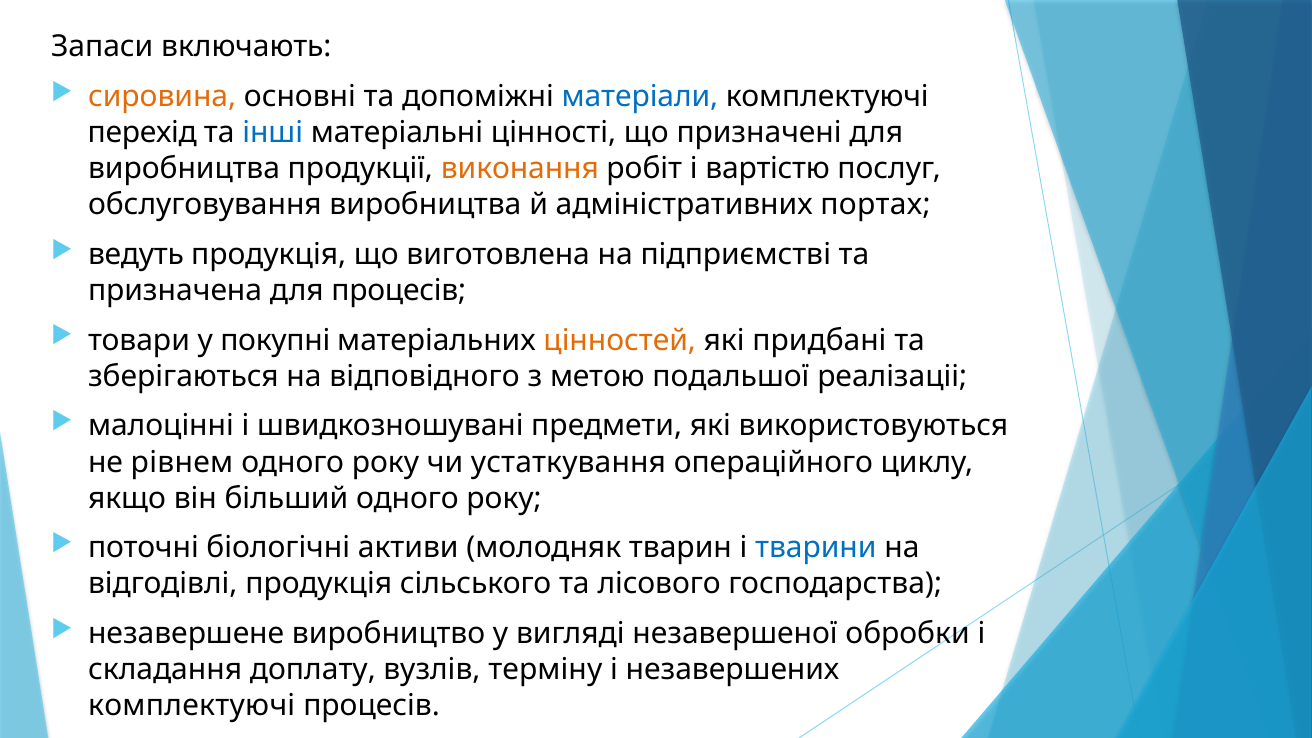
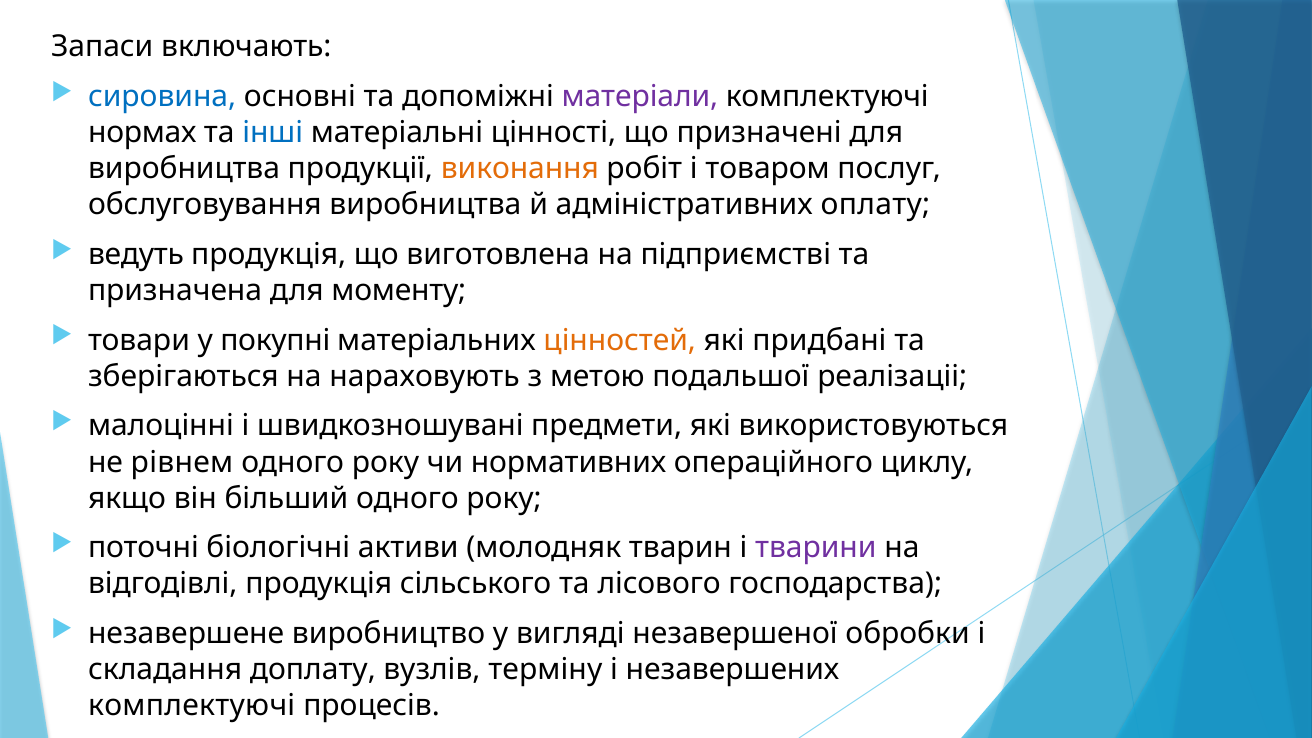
сировина colour: orange -> blue
матерiали colour: blue -> purple
перехід: перехід -> нормах
вартістю: вартістю -> товаром
портах: портах -> оплату
для процесiв: процесiв -> моменту
відповідного: відповідного -> нараховують
устаткування: устаткування -> нормативних
тварини colour: blue -> purple
